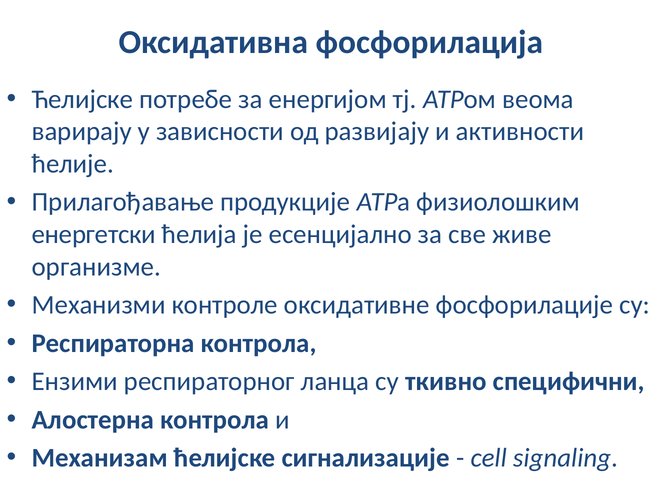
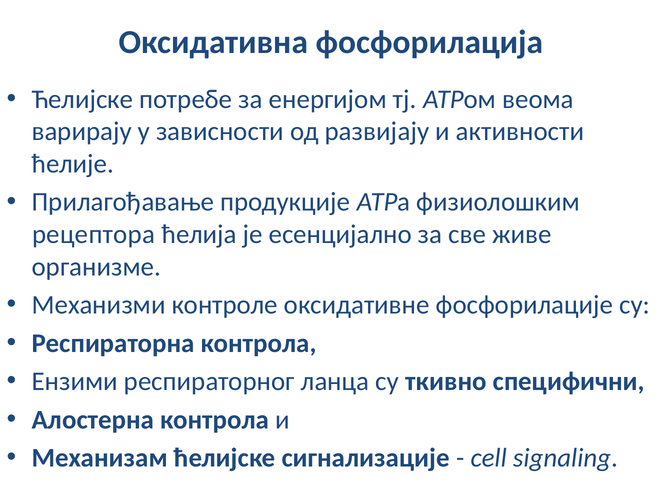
енергетски: енергетски -> рецептора
